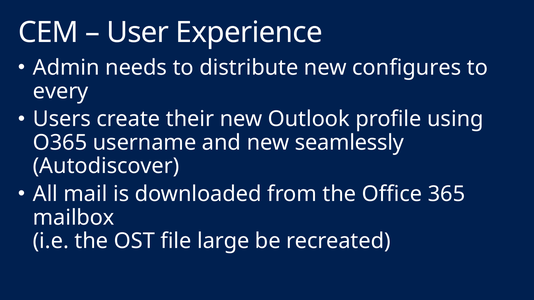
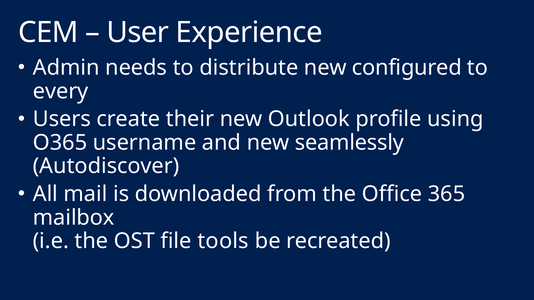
configures: configures -> configured
large: large -> tools
